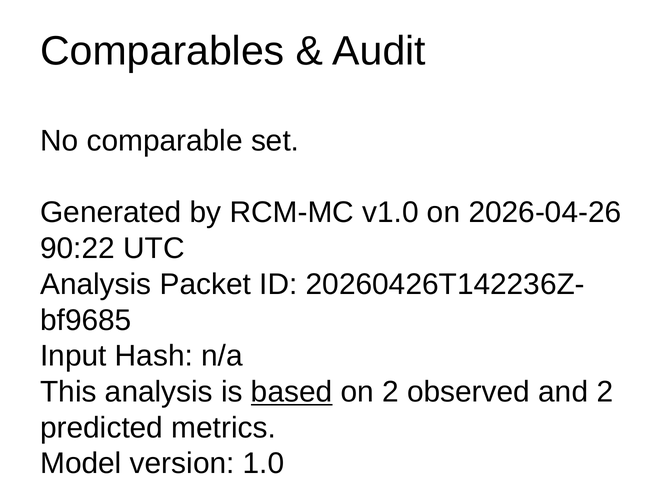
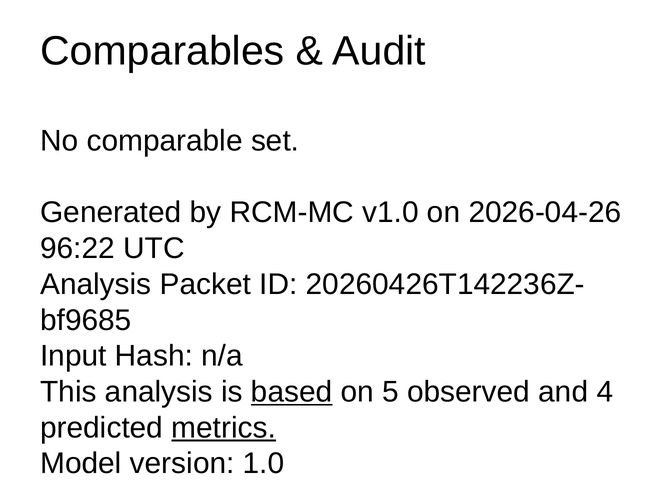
90:22: 90:22 -> 96:22
on 2: 2 -> 5
and 2: 2 -> 4
metrics underline: none -> present
